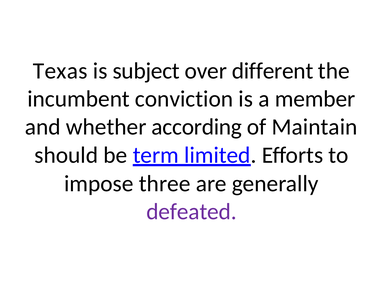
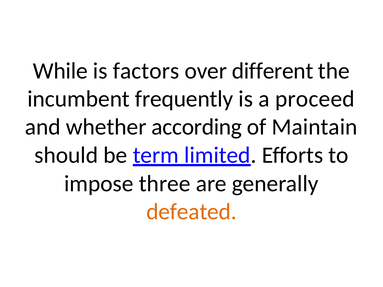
Texas: Texas -> While
subject: subject -> factors
conviction: conviction -> frequently
member: member -> proceed
defeated colour: purple -> orange
